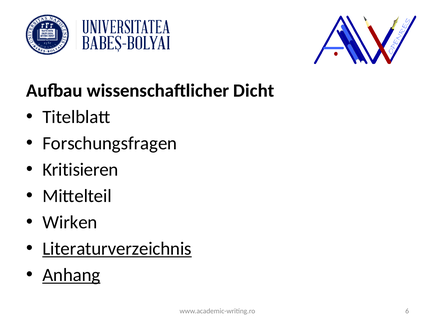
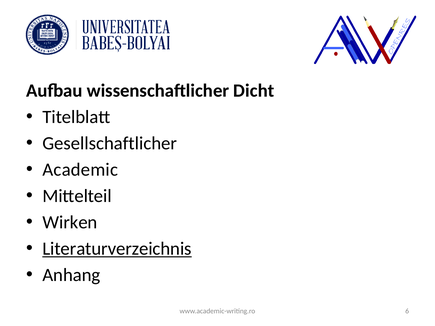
Forschungsfragen: Forschungsfragen -> Gesellschaftlicher
Kritisieren: Kritisieren -> Academic
Anhang underline: present -> none
